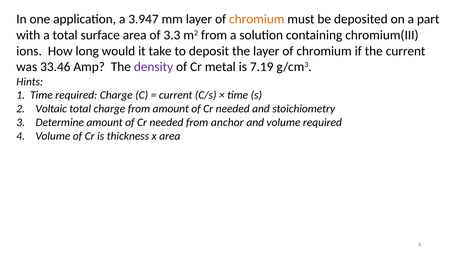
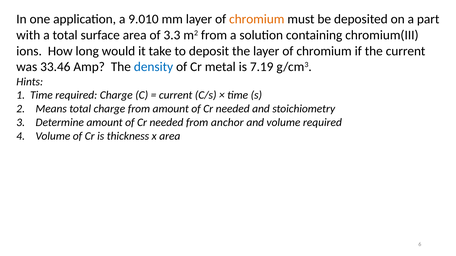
3.947: 3.947 -> 9.010
density colour: purple -> blue
Voltaic: Voltaic -> Means
